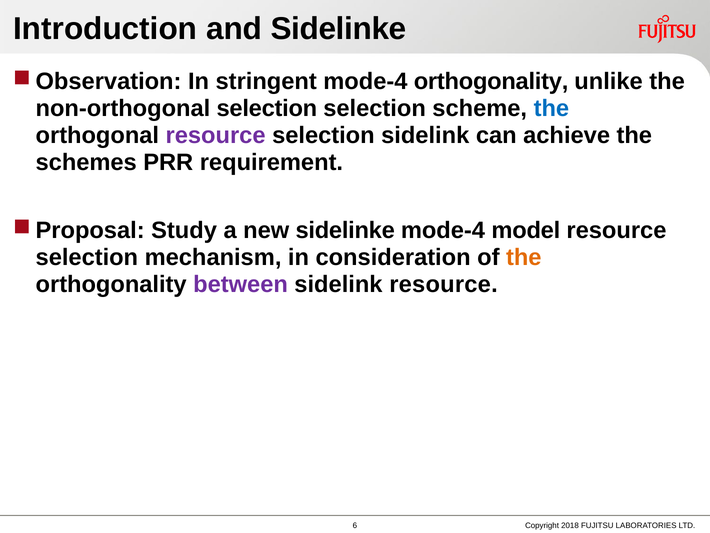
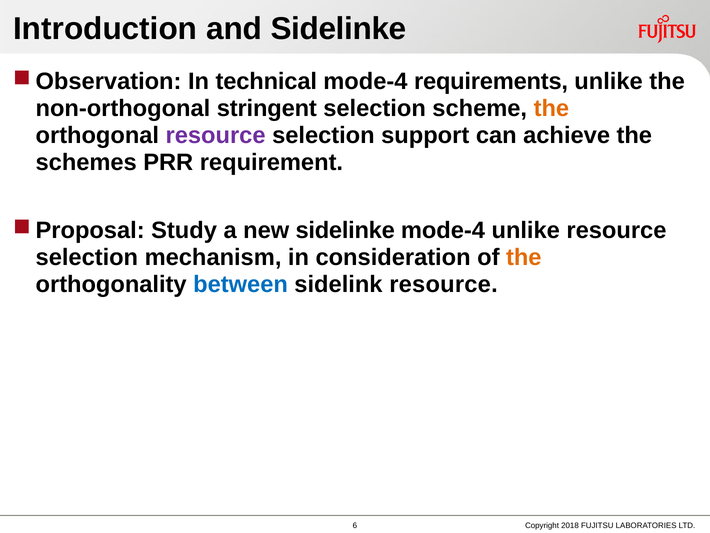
stringent: stringent -> technical
mode-4 orthogonality: orthogonality -> requirements
non-orthogonal selection: selection -> stringent
the at (551, 108) colour: blue -> orange
selection sidelink: sidelink -> support
mode-4 model: model -> unlike
between colour: purple -> blue
